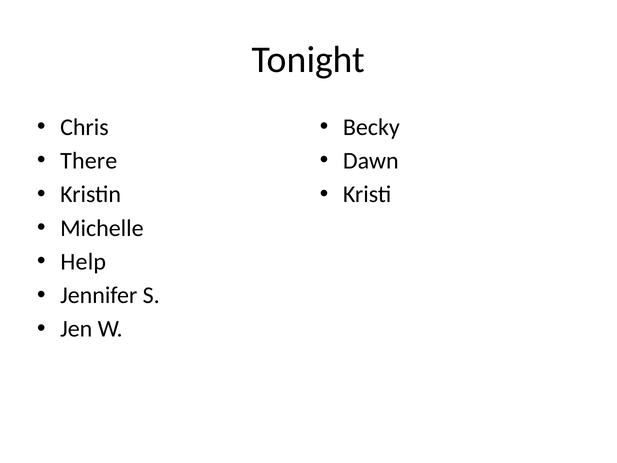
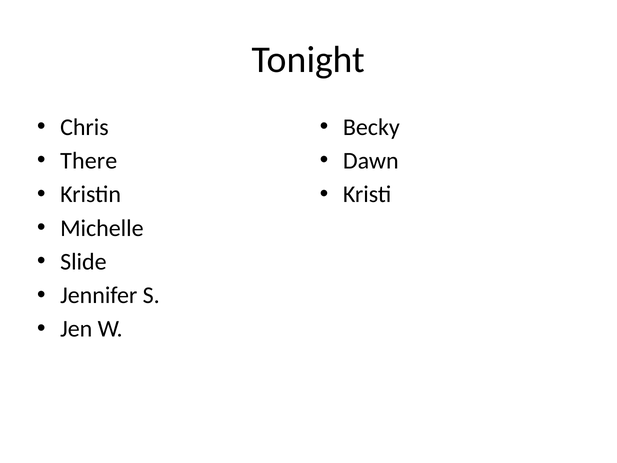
Help: Help -> Slide
